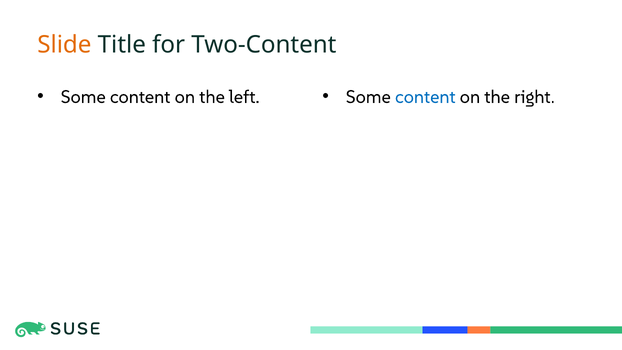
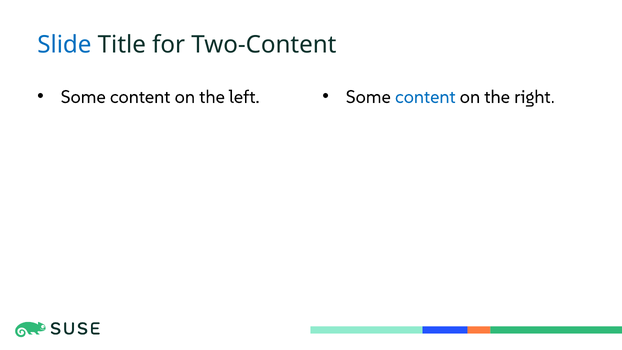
Slide colour: orange -> blue
